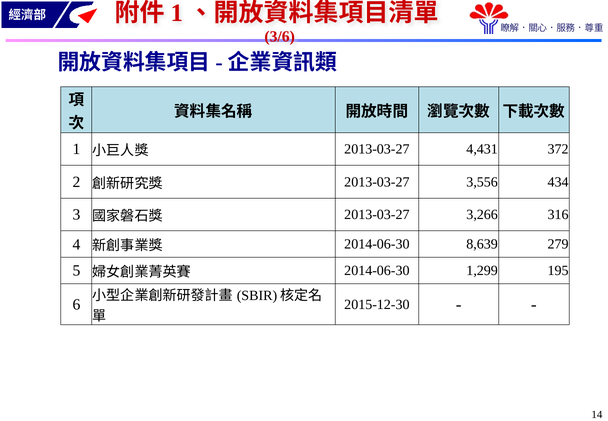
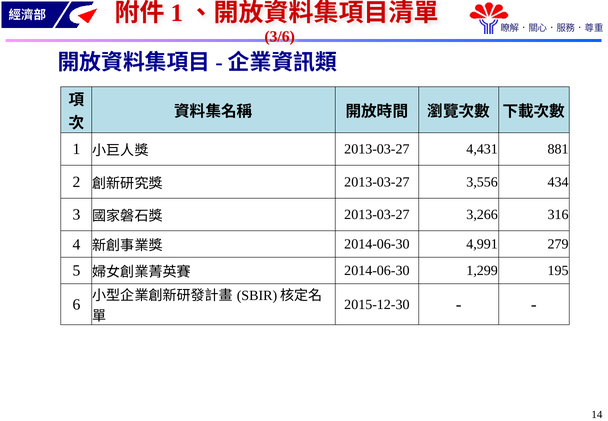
372: 372 -> 881
8,639: 8,639 -> 4,991
